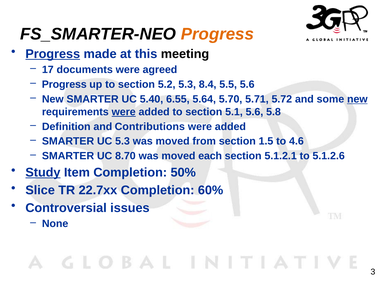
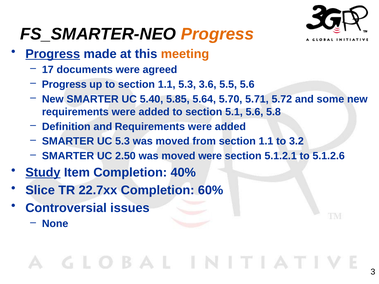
meeting colour: black -> orange
to section 5.2: 5.2 -> 1.1
8.4: 8.4 -> 3.6
6.55: 6.55 -> 5.85
new at (357, 99) underline: present -> none
were at (124, 112) underline: present -> none
and Contributions: Contributions -> Requirements
from section 1.5: 1.5 -> 1.1
4.6: 4.6 -> 3.2
8.70: 8.70 -> 2.50
moved each: each -> were
50%: 50% -> 40%
